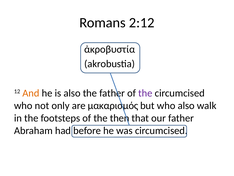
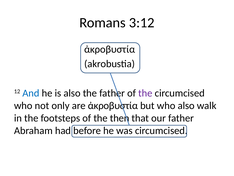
2:12: 2:12 -> 3:12
And colour: orange -> blue
are μακαρισμός: μακαρισμός -> ἀκροβυστία
